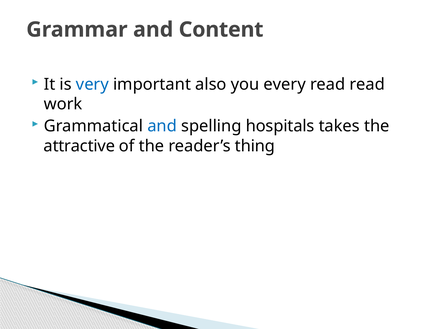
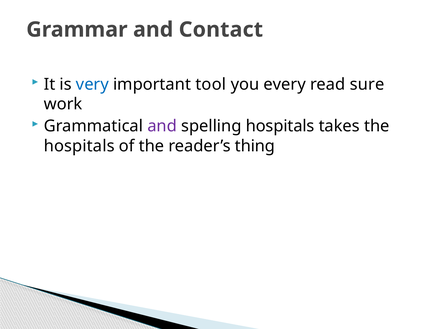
Content: Content -> Contact
also: also -> tool
read read: read -> sure
and at (162, 126) colour: blue -> purple
attractive at (79, 146): attractive -> hospitals
